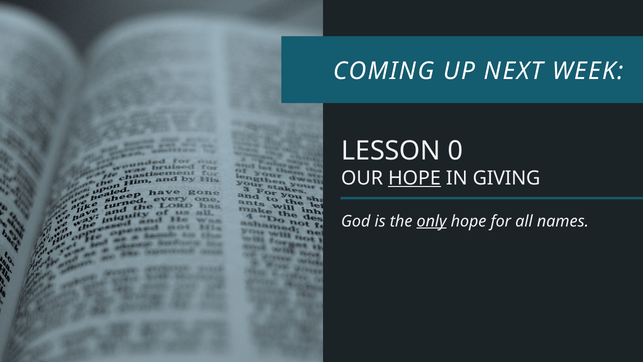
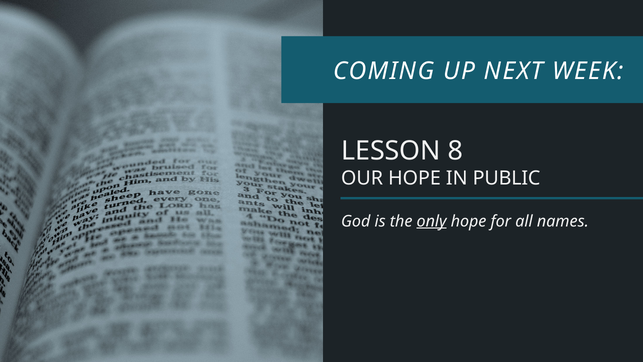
0: 0 -> 8
HOPE at (415, 178) underline: present -> none
GIVING: GIVING -> PUBLIC
